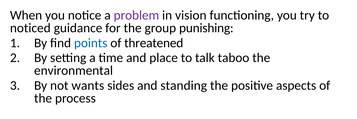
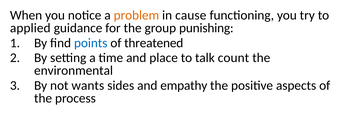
problem colour: purple -> orange
vision: vision -> cause
noticed: noticed -> applied
taboo: taboo -> count
standing: standing -> empathy
